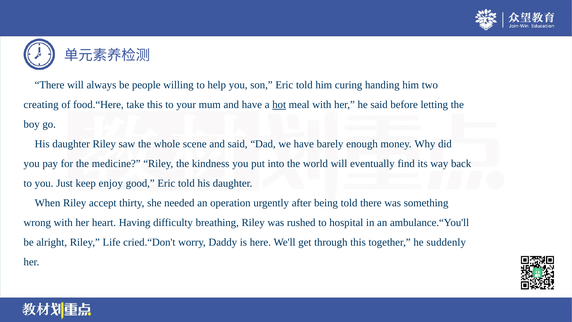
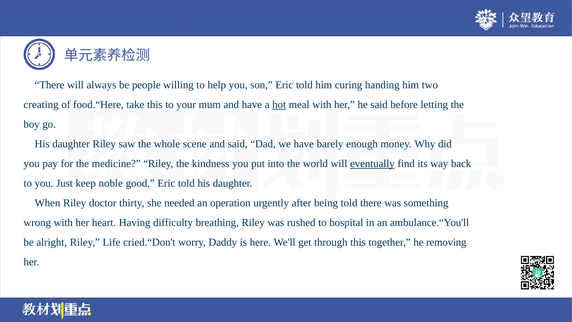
eventually underline: none -> present
enjoy: enjoy -> noble
accept: accept -> doctor
suddenly: suddenly -> removing
